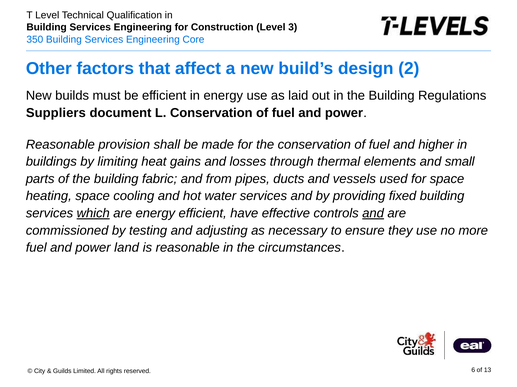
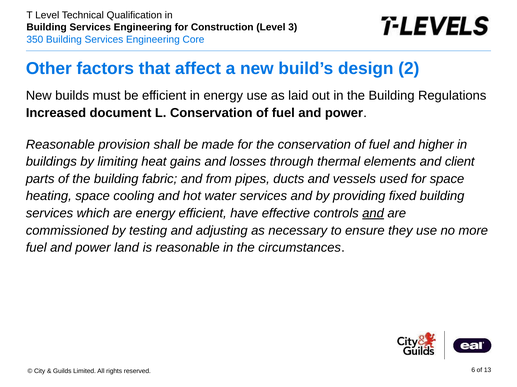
Suppliers: Suppliers -> Increased
small: small -> client
which underline: present -> none
